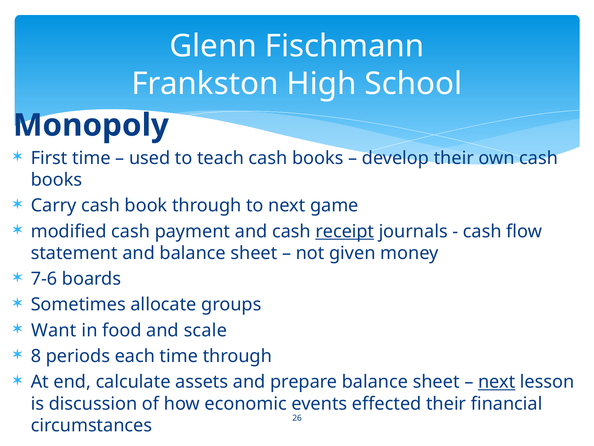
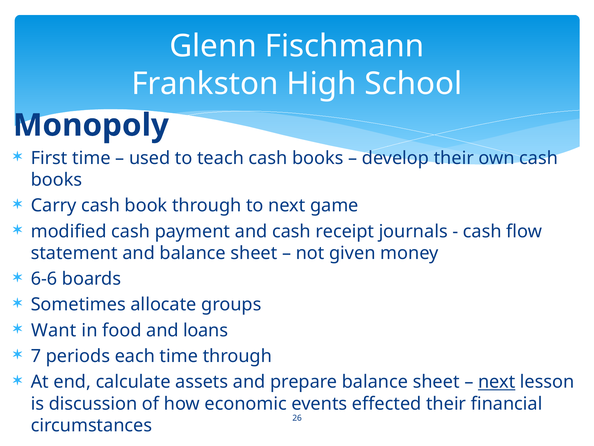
receipt underline: present -> none
7-6: 7-6 -> 6-6
scale: scale -> loans
8: 8 -> 7
